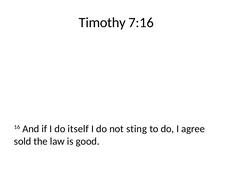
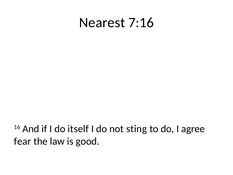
Timothy: Timothy -> Nearest
sold: sold -> fear
